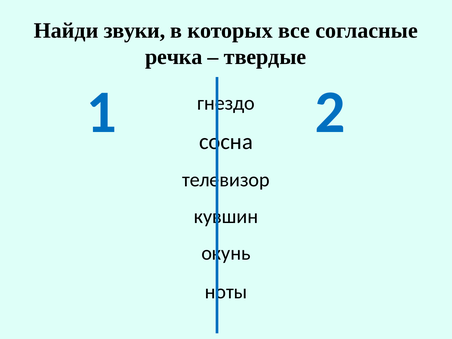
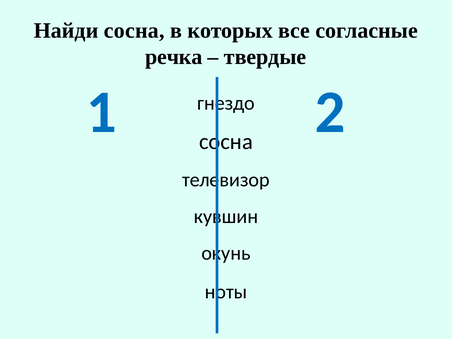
Найди звуки: звуки -> сосна
